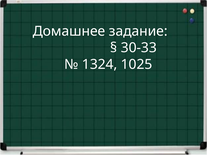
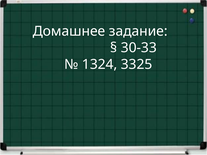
1025: 1025 -> 3325
